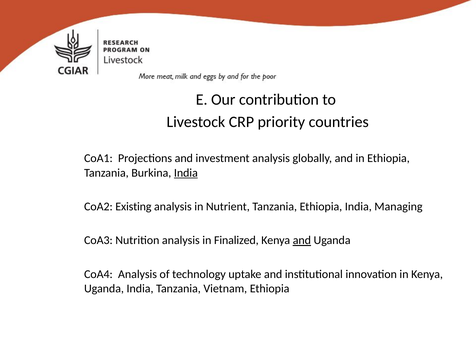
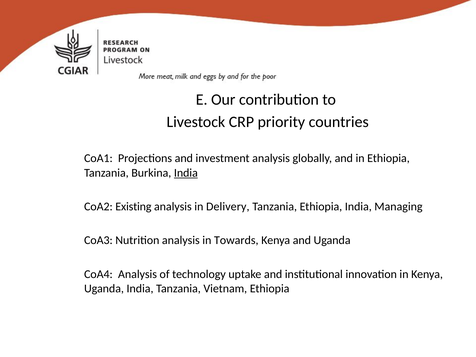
Nutrient: Nutrient -> Delivery
Finalized: Finalized -> Towards
and at (302, 240) underline: present -> none
